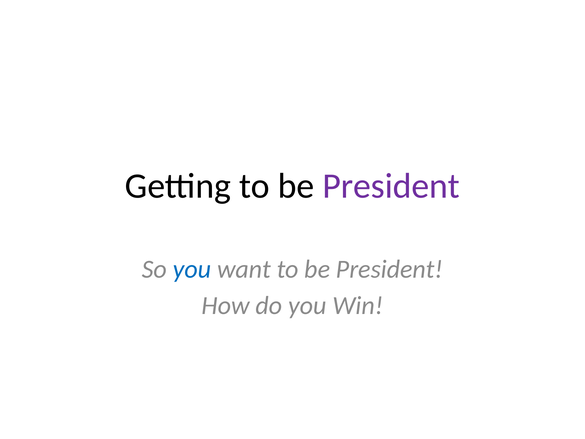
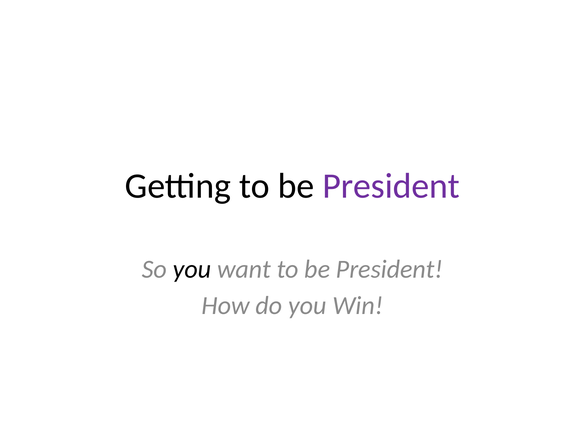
you at (192, 269) colour: blue -> black
